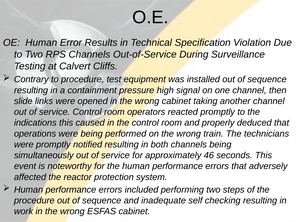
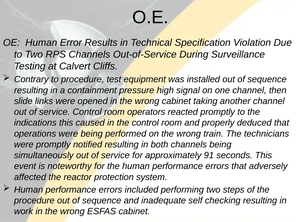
46: 46 -> 91
